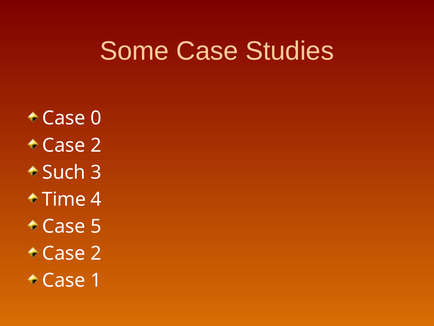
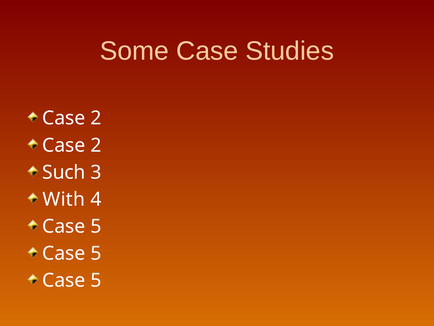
0 at (96, 118): 0 -> 2
Time: Time -> With
2 at (96, 253): 2 -> 5
1 at (96, 280): 1 -> 5
